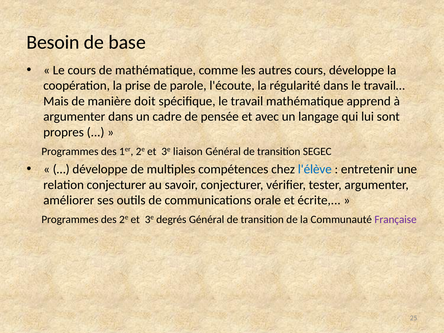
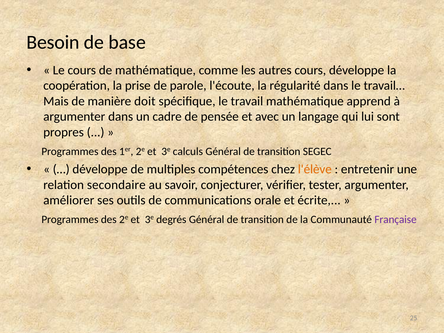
liaison: liaison -> calculs
l'élève colour: blue -> orange
relation conjecturer: conjecturer -> secondaire
